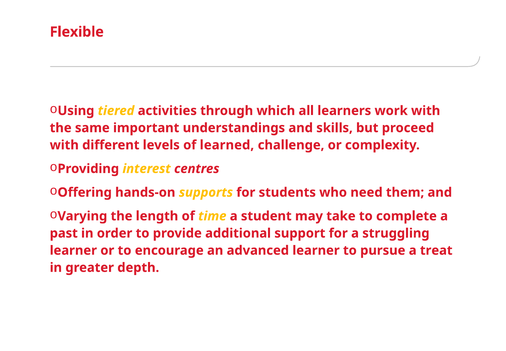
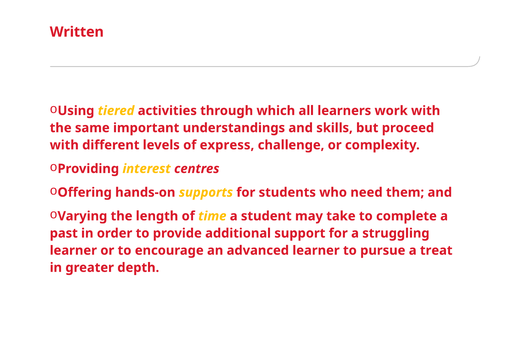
Flexible: Flexible -> Written
learned: learned -> express
